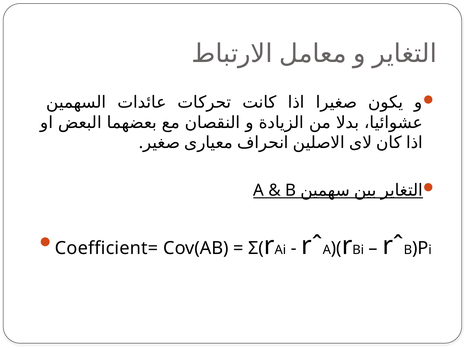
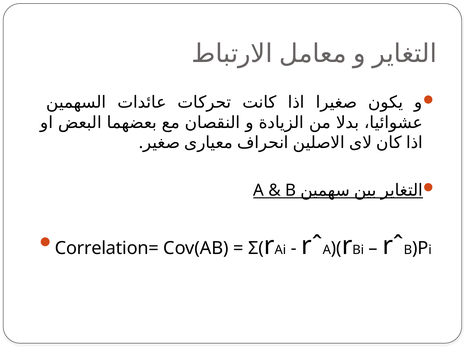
Coefficient=: Coefficient= -> Correlation=
